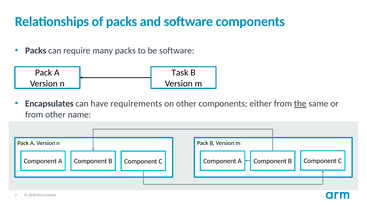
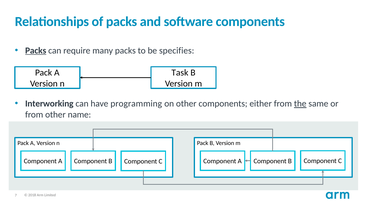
Packs at (36, 51) underline: none -> present
be software: software -> specifies
Encapsulates: Encapsulates -> Interworking
requirements: requirements -> programming
